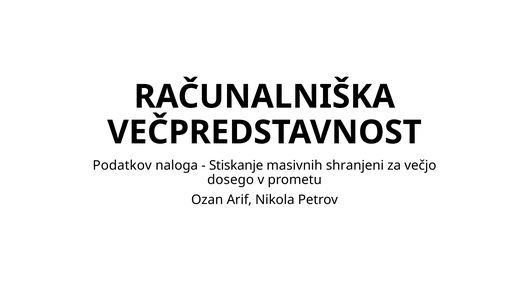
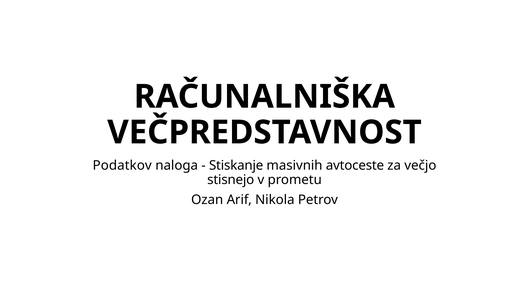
shranjeni: shranjeni -> avtoceste
dosego: dosego -> stisnejo
